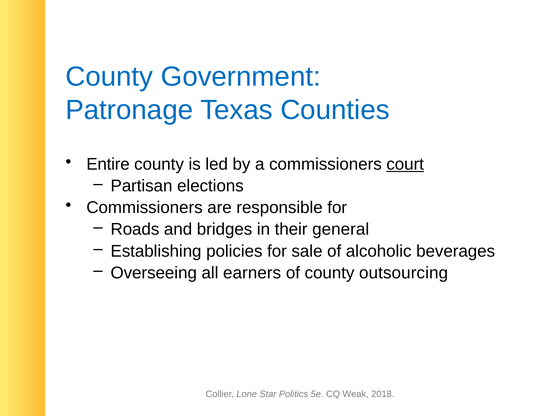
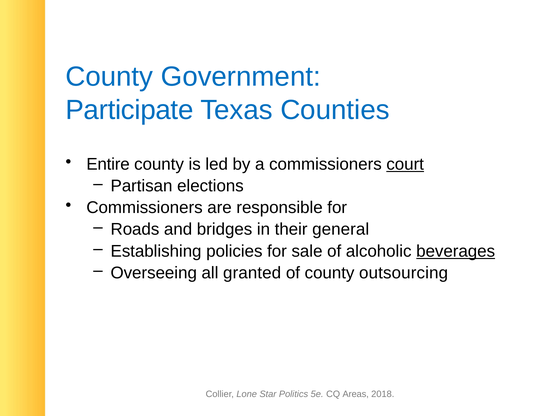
Patronage: Patronage -> Participate
beverages underline: none -> present
earners: earners -> granted
Weak: Weak -> Areas
